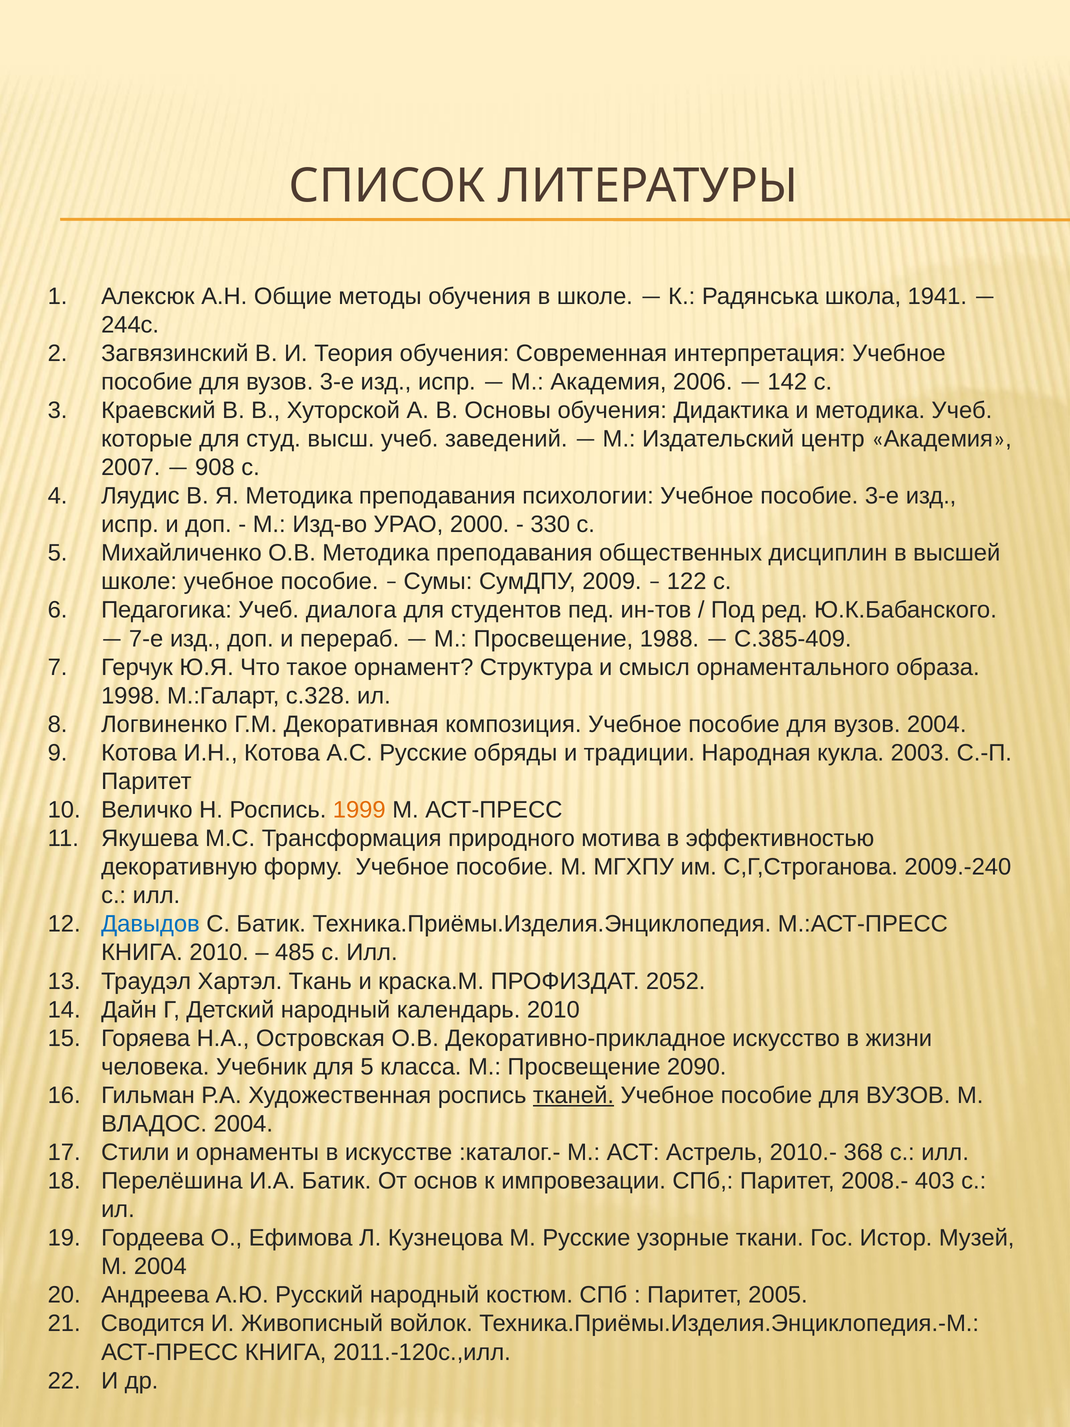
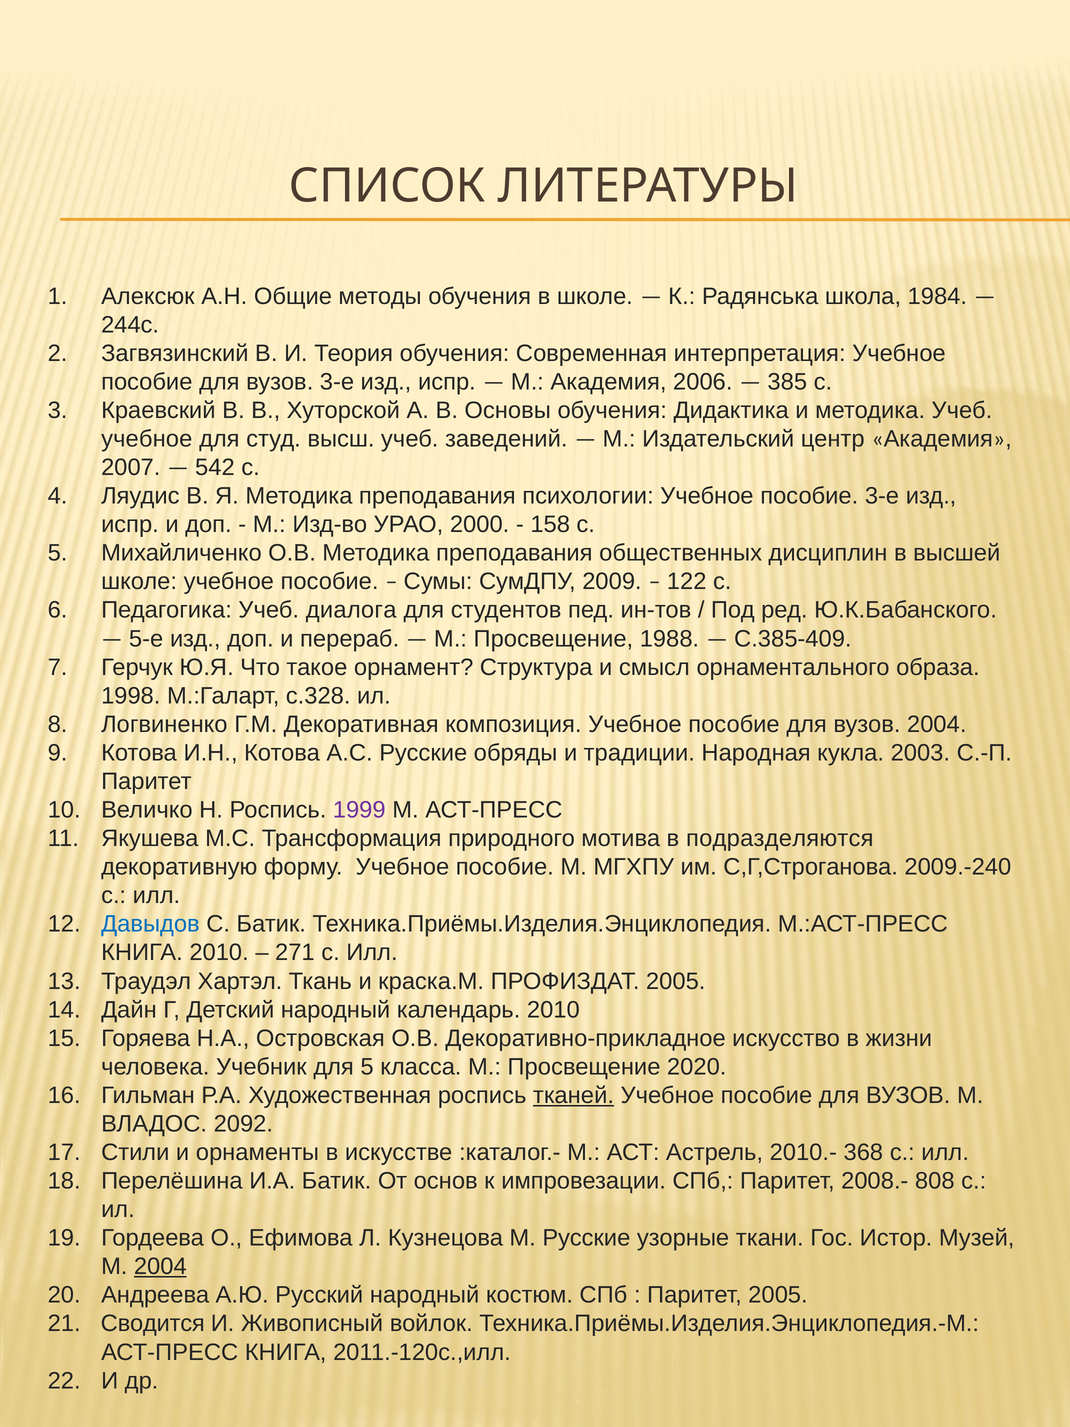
1941: 1941 -> 1984
142: 142 -> 385
которые at (147, 439): которые -> учебное
908: 908 -> 542
330: 330 -> 158
7-е: 7-е -> 5-е
1999 colour: orange -> purple
эффективностью: эффективностью -> подразделяются
485: 485 -> 271
ПРОФИЗДАТ 2052: 2052 -> 2005
2090: 2090 -> 2020
ВЛАДОС 2004: 2004 -> 2092
403: 403 -> 808
2004 at (160, 1266) underline: none -> present
